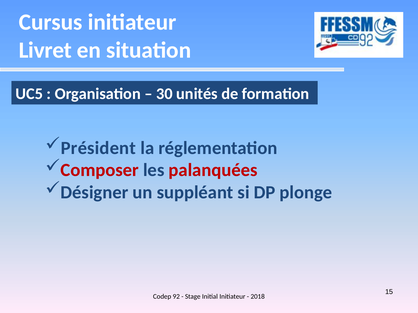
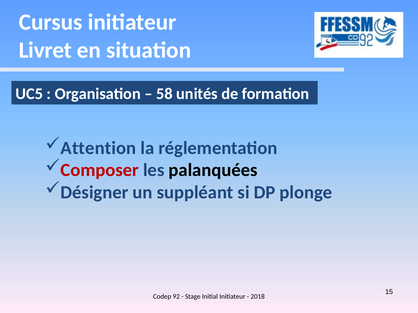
30: 30 -> 58
Président: Président -> Attention
palanquées colour: red -> black
